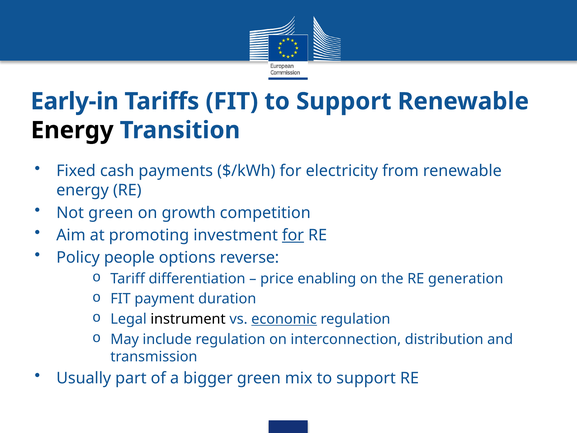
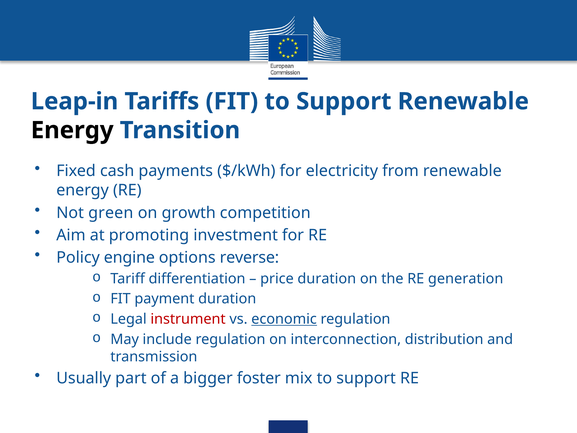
Early-in: Early-in -> Leap-in
for at (293, 235) underline: present -> none
people: people -> engine
price enabling: enabling -> duration
instrument colour: black -> red
bigger green: green -> foster
